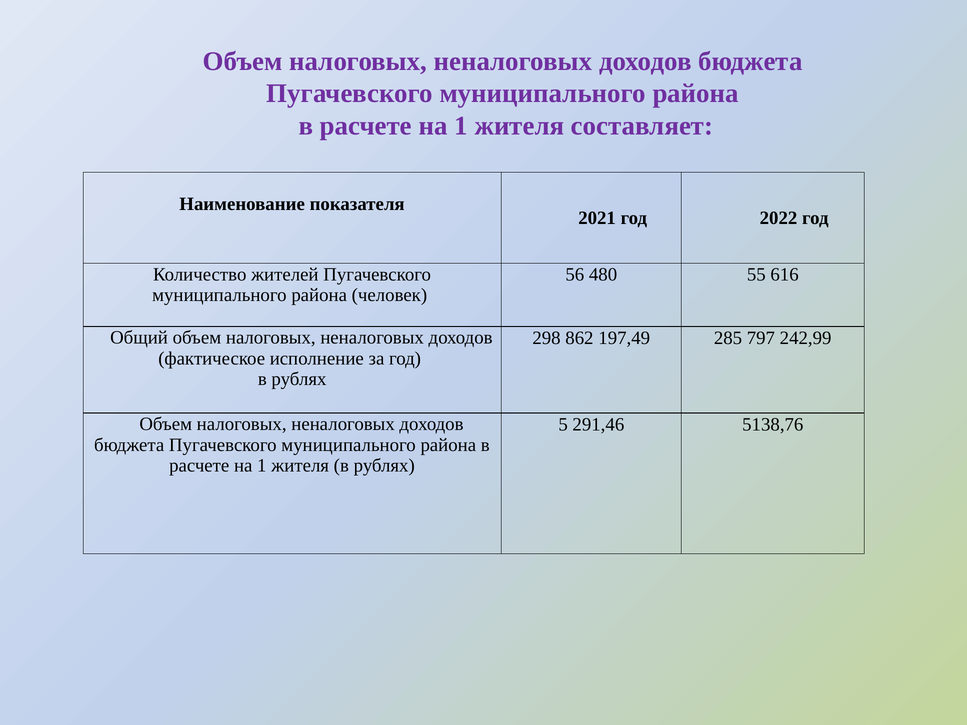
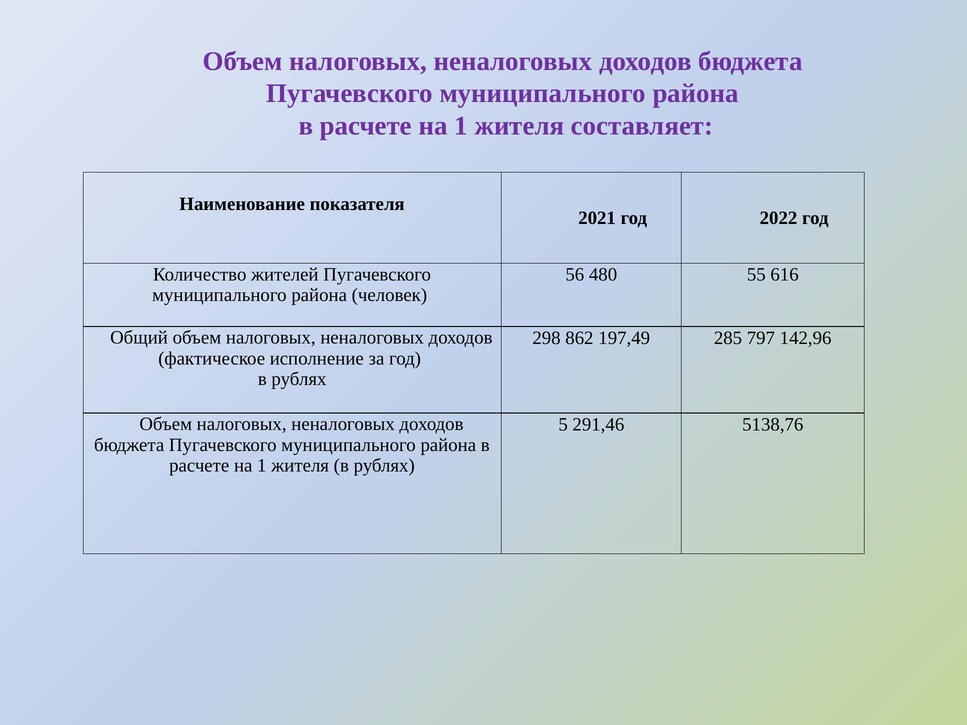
242,99: 242,99 -> 142,96
